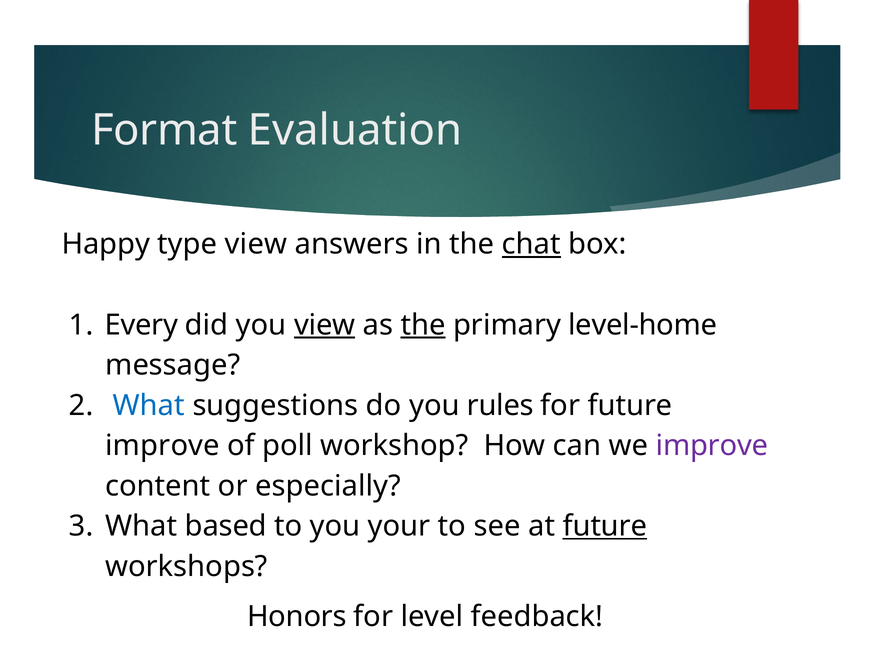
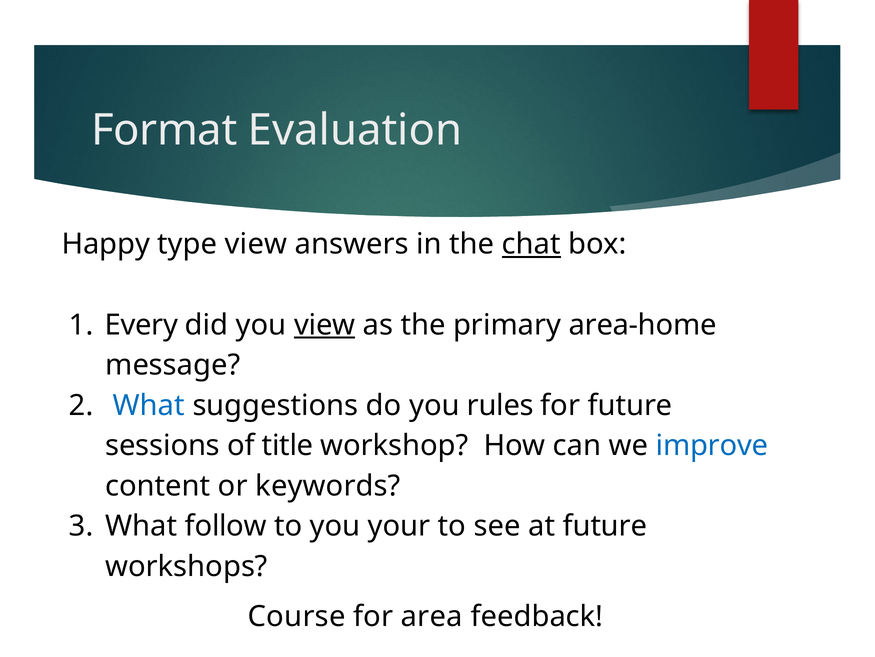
the at (423, 325) underline: present -> none
level-home: level-home -> area-home
improve at (162, 445): improve -> sessions
poll: poll -> title
improve at (712, 445) colour: purple -> blue
especially: especially -> keywords
based: based -> follow
future at (605, 526) underline: present -> none
Honors: Honors -> Course
level: level -> area
